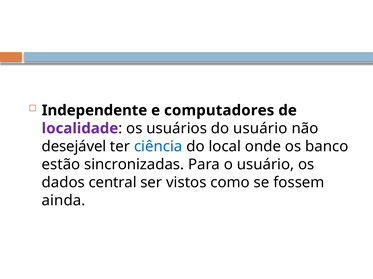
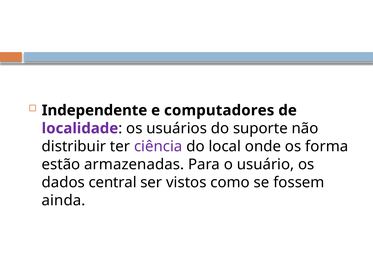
do usuário: usuário -> suporte
desejável: desejável -> distribuir
ciência colour: blue -> purple
banco: banco -> forma
sincronizadas: sincronizadas -> armazenadas
